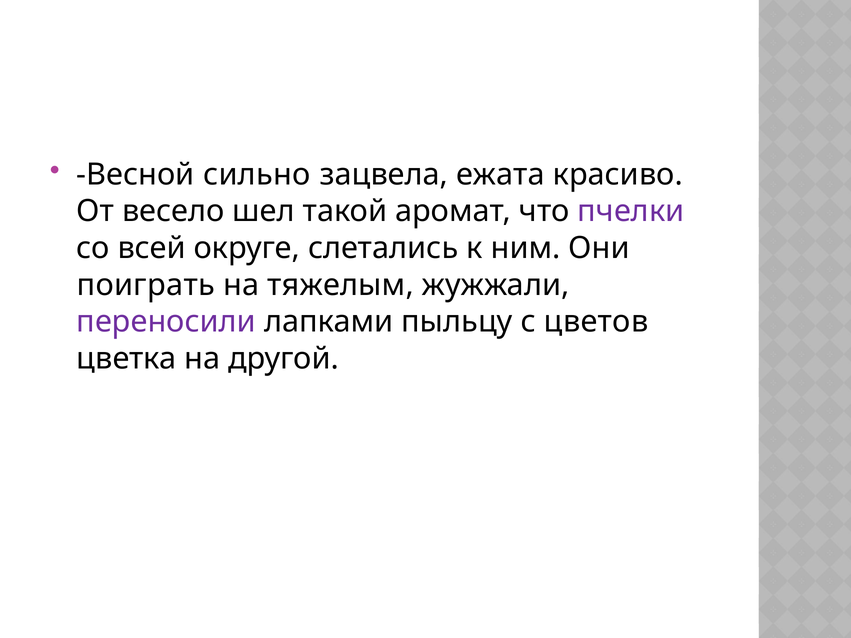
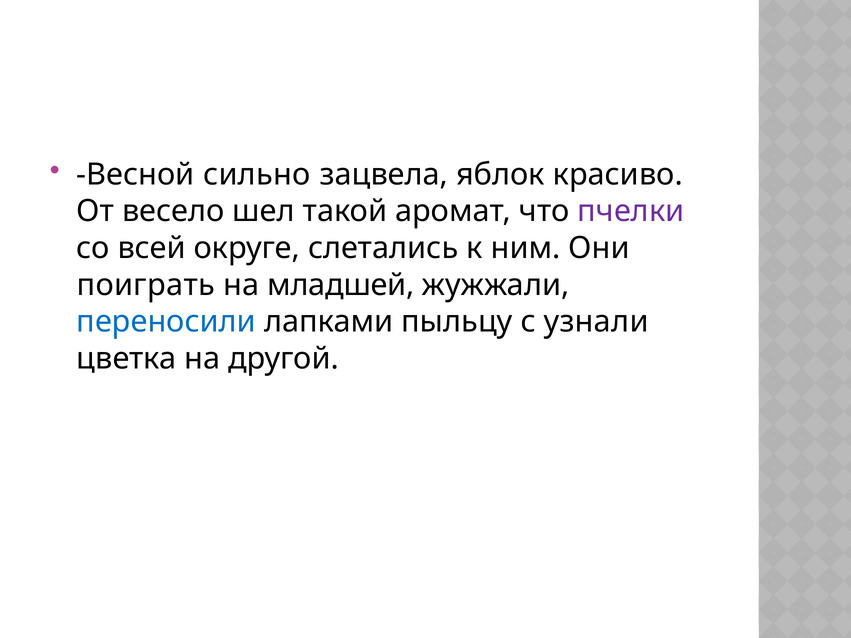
ежата: ежата -> яблок
тяжелым: тяжелым -> младшей
переносили colour: purple -> blue
цветов: цветов -> узнали
